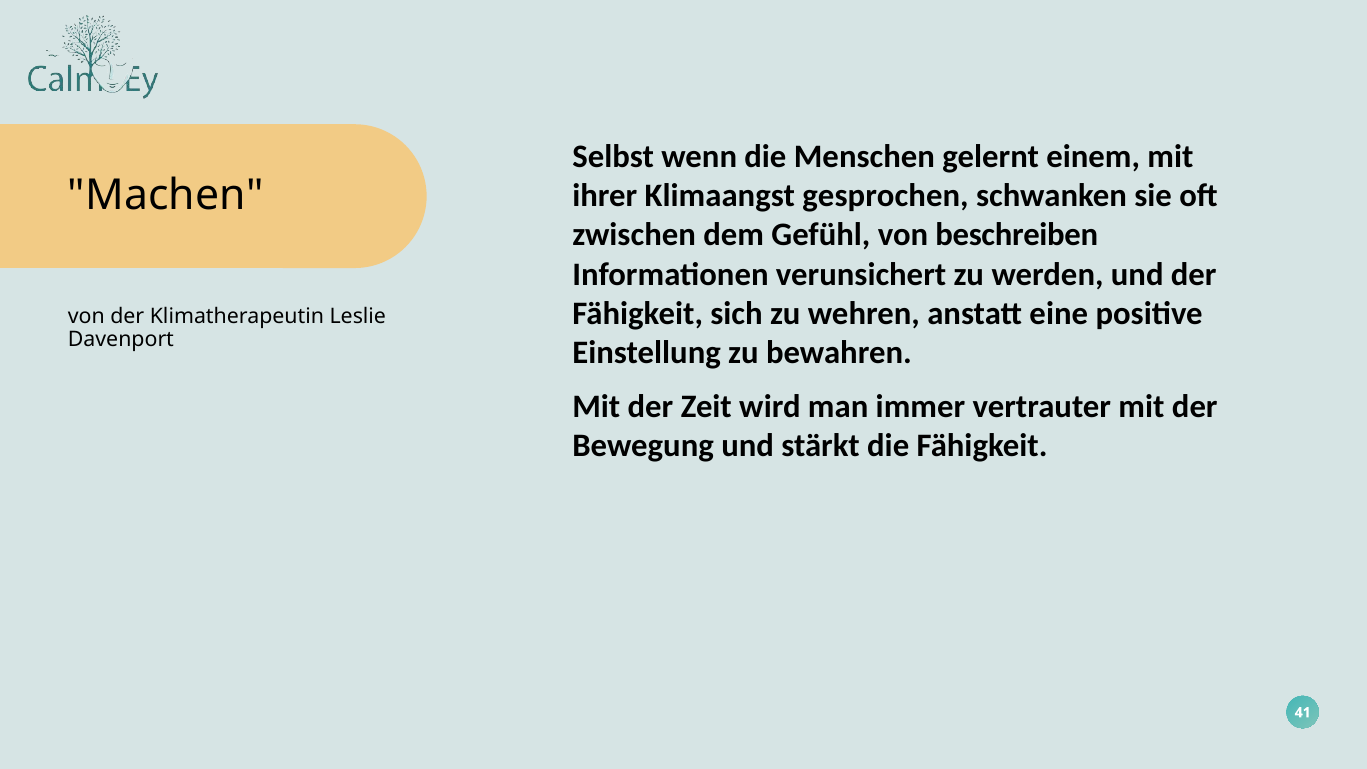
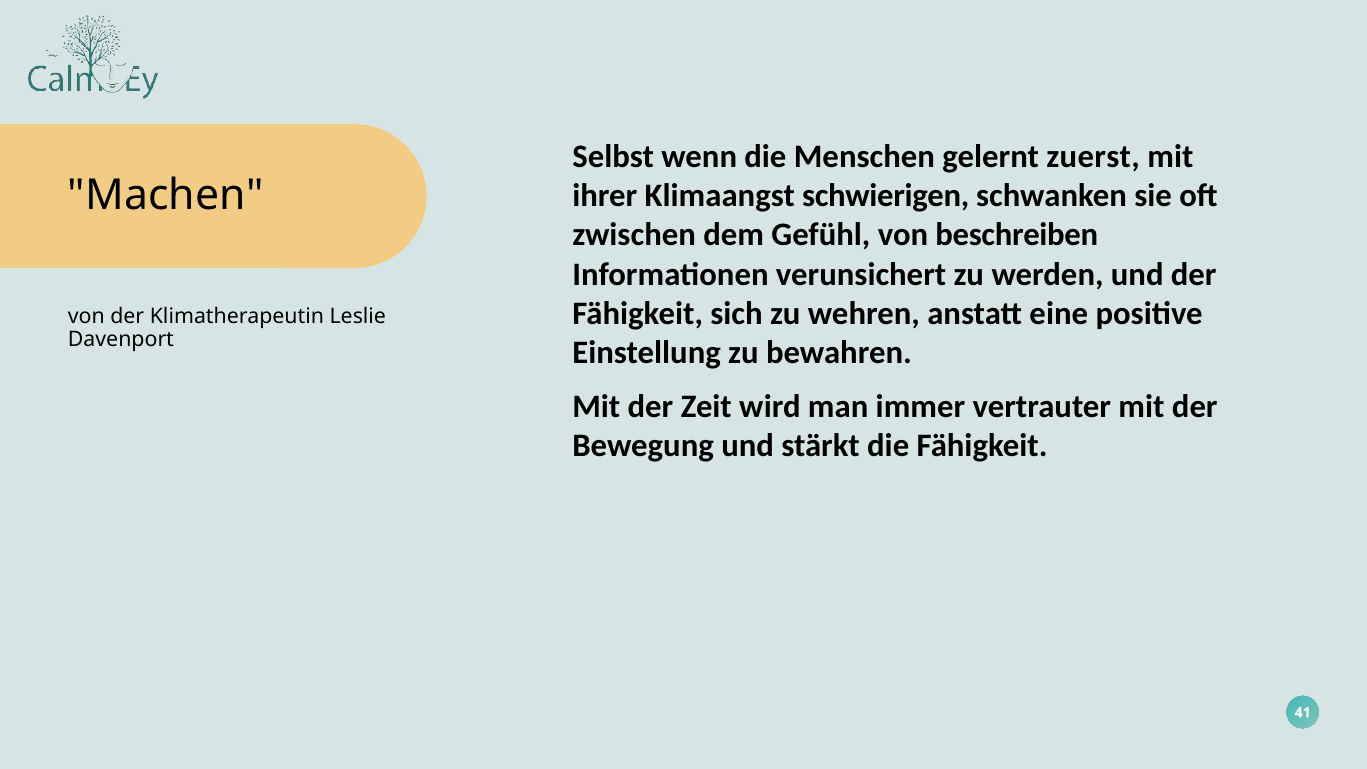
einem: einem -> zuerst
gesprochen: gesprochen -> schwierigen
